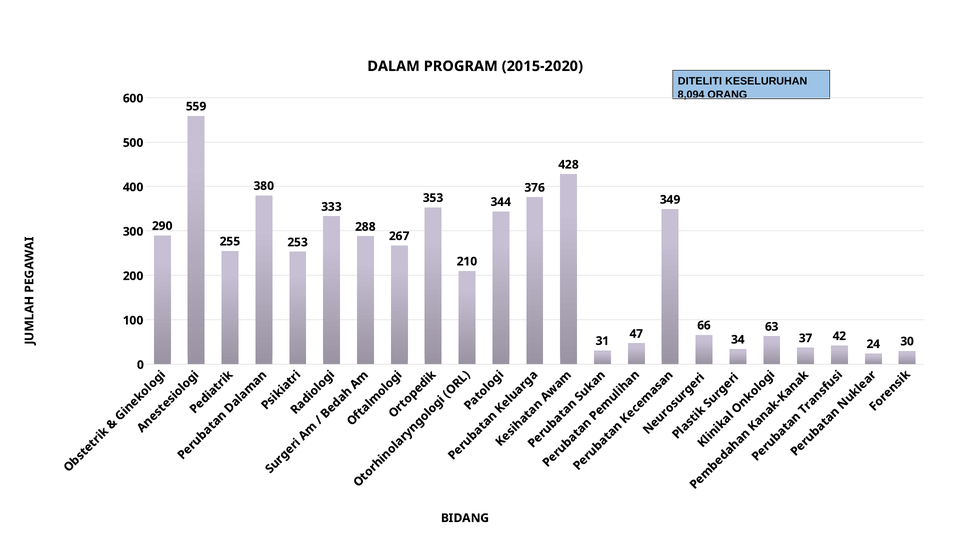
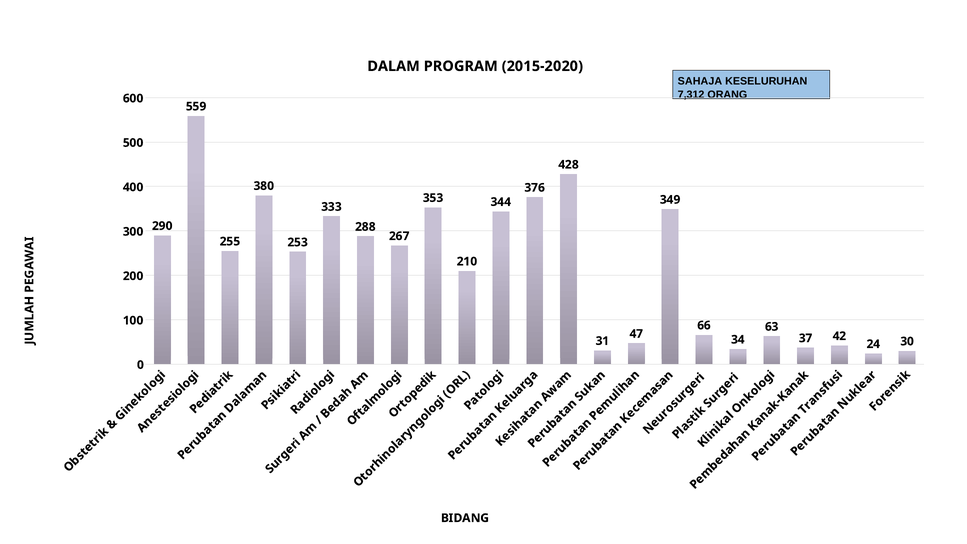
DITELITI: DITELITI -> SAHAJA
8,094: 8,094 -> 7,312
